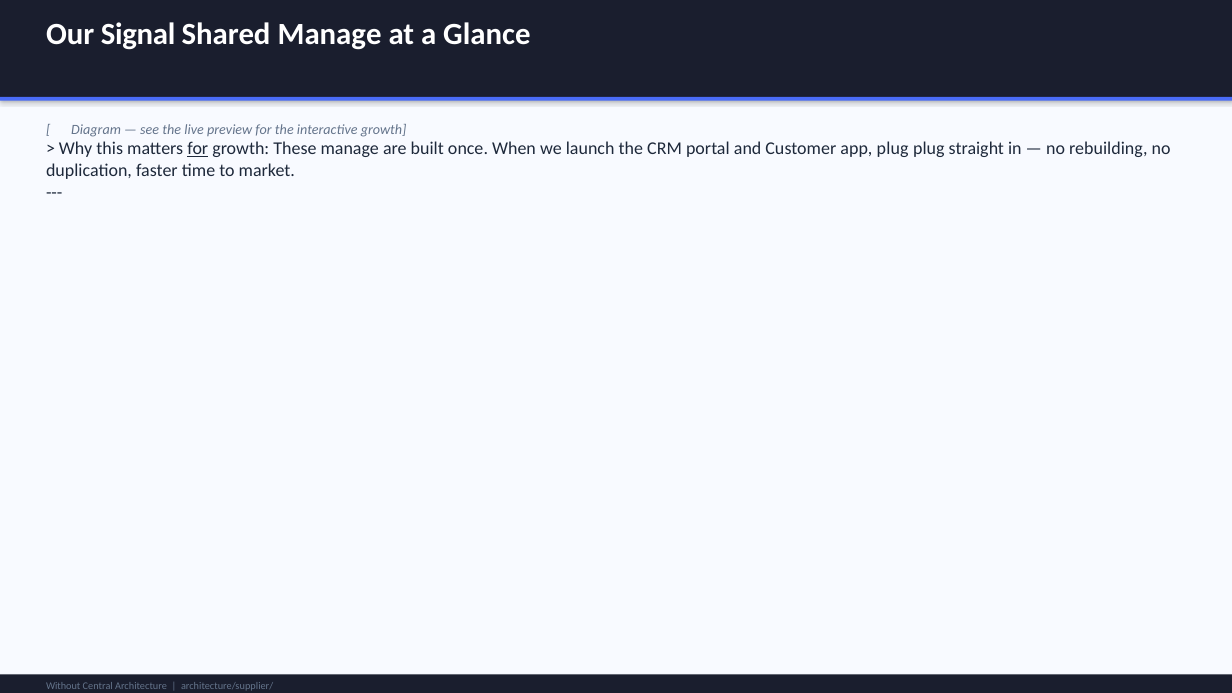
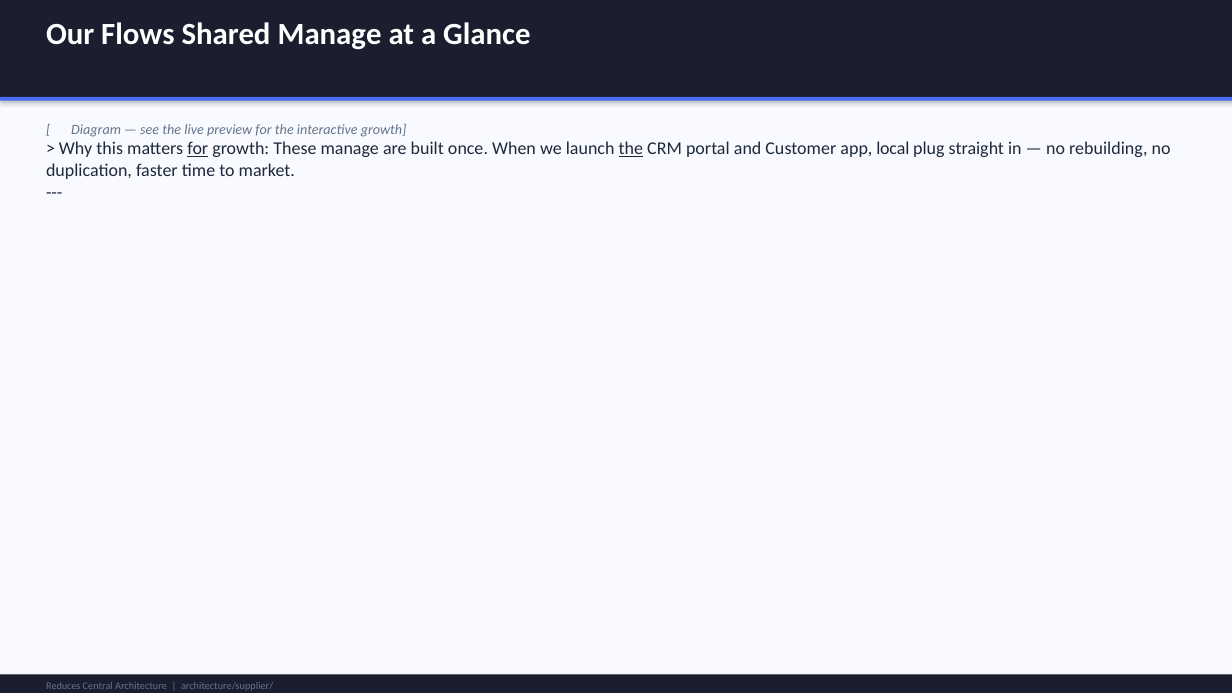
Signal: Signal -> Flows
the at (631, 149) underline: none -> present
app plug: plug -> local
Without: Without -> Reduces
